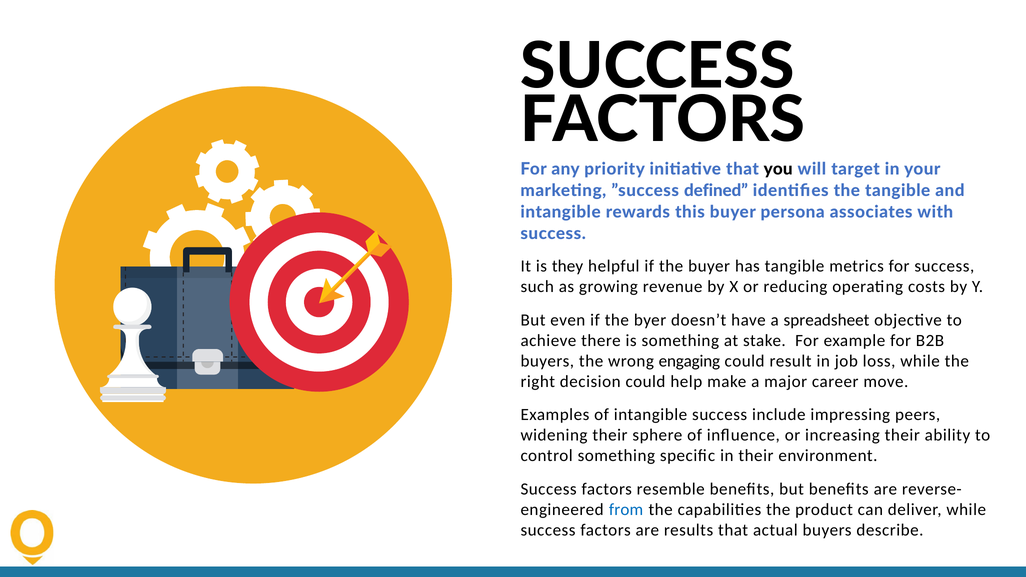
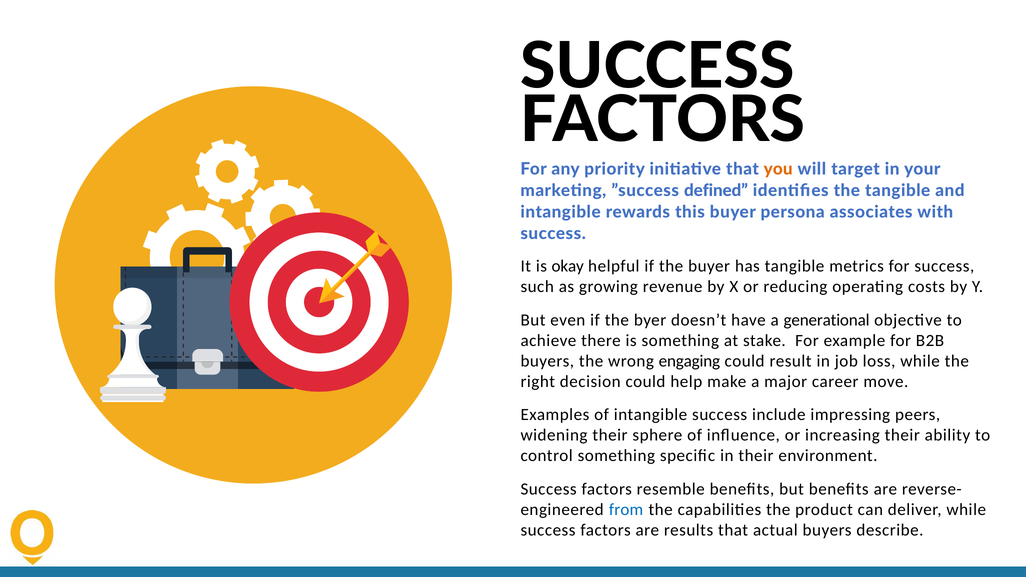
you colour: black -> orange
they: they -> okay
spreadsheet: spreadsheet -> generational
